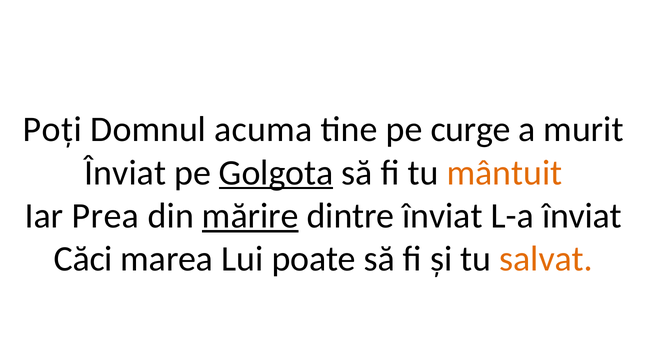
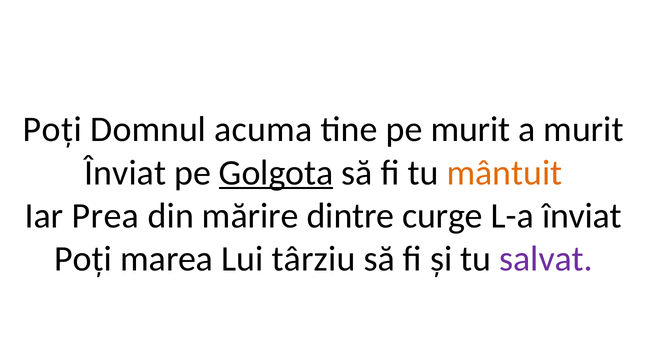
pe curge: curge -> murit
mărire underline: present -> none
dintre înviat: înviat -> curge
Căci at (83, 259): Căci -> Poți
poate: poate -> târziu
salvat colour: orange -> purple
